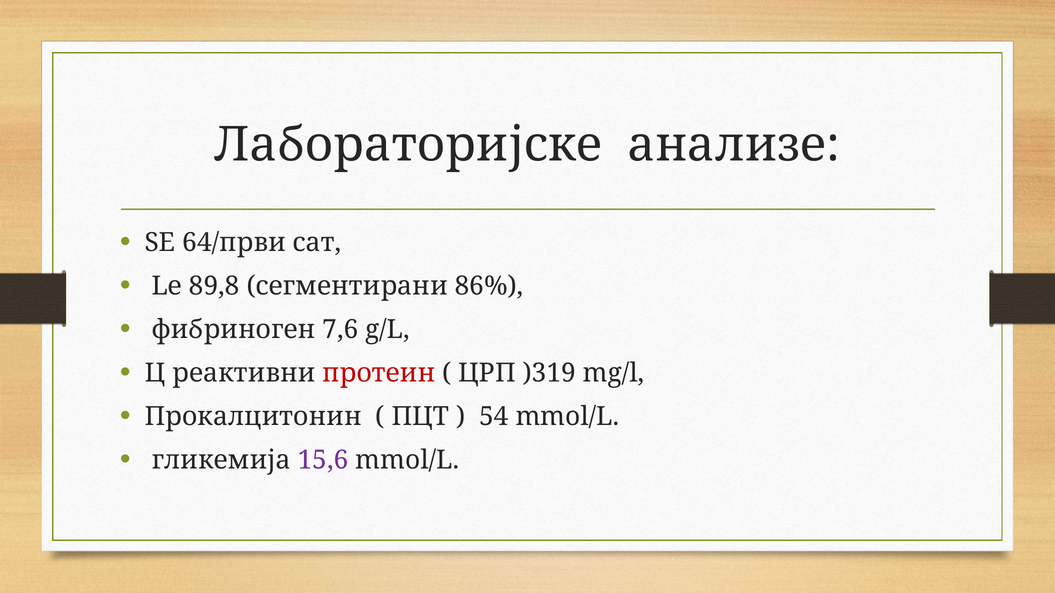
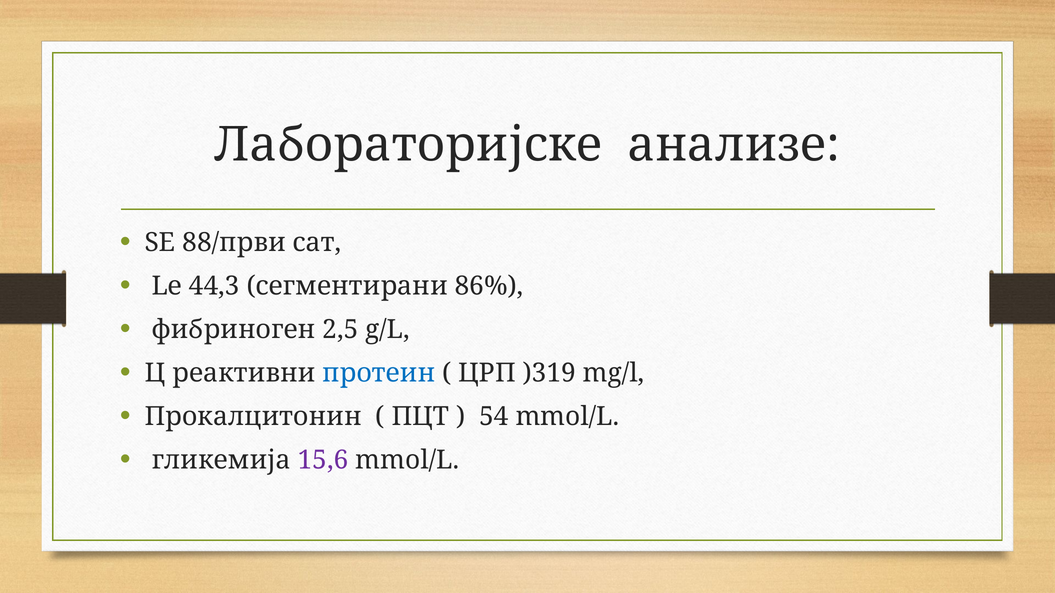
64/први: 64/први -> 88/први
89,8: 89,8 -> 44,3
7,6: 7,6 -> 2,5
протеин colour: red -> blue
